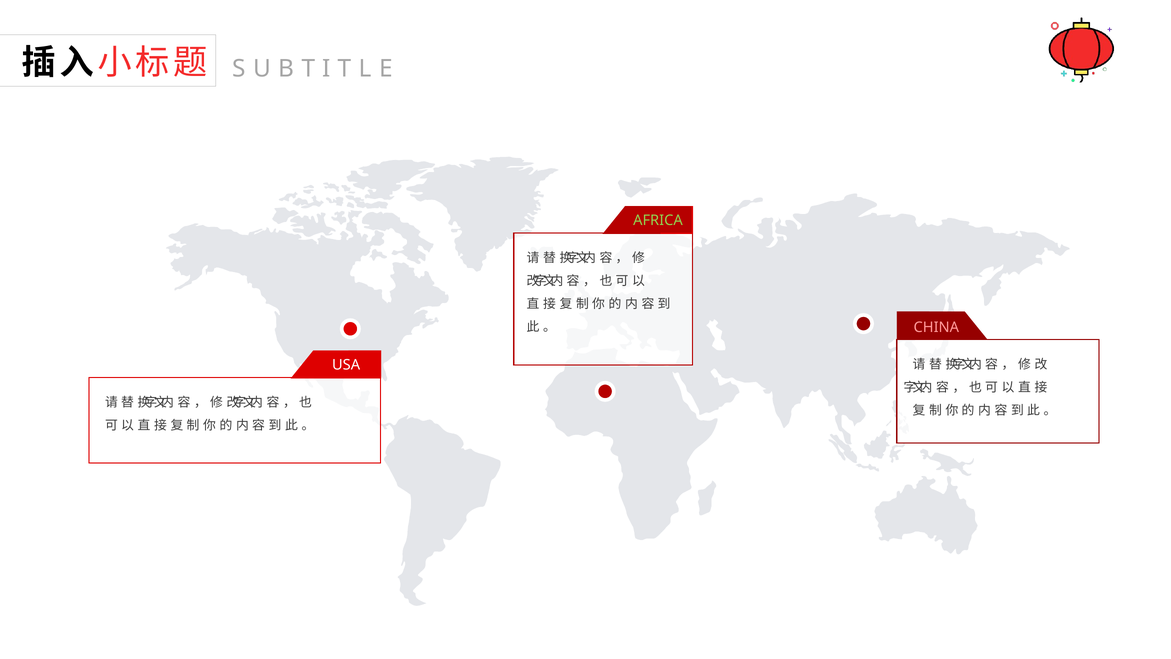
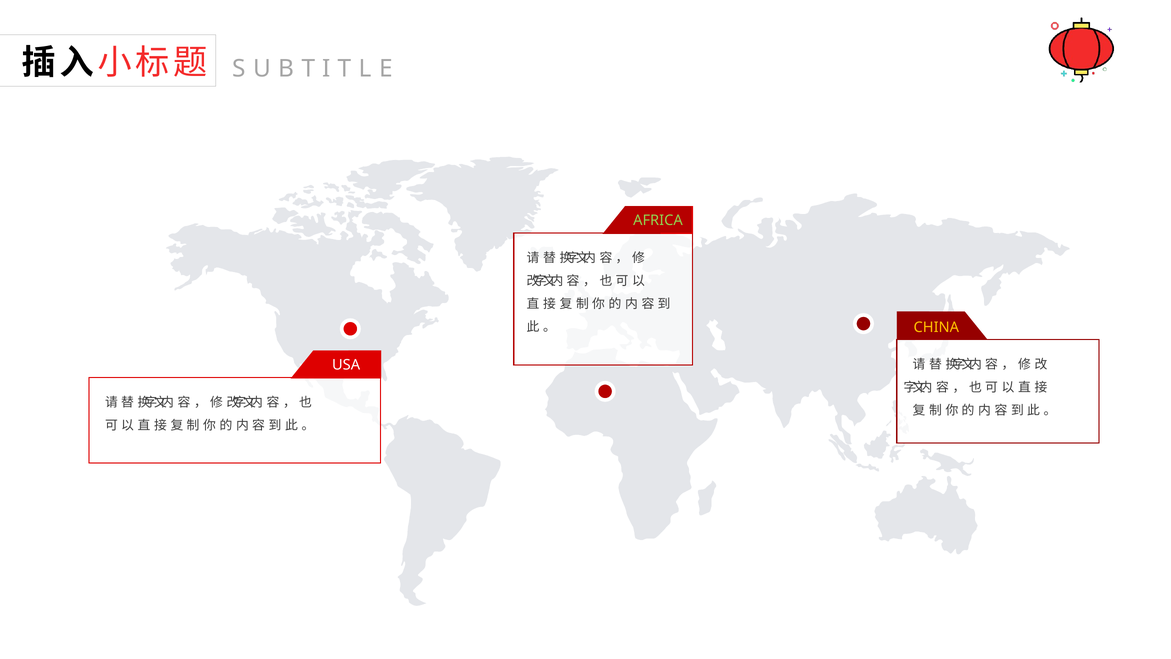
CHINA colour: pink -> yellow
